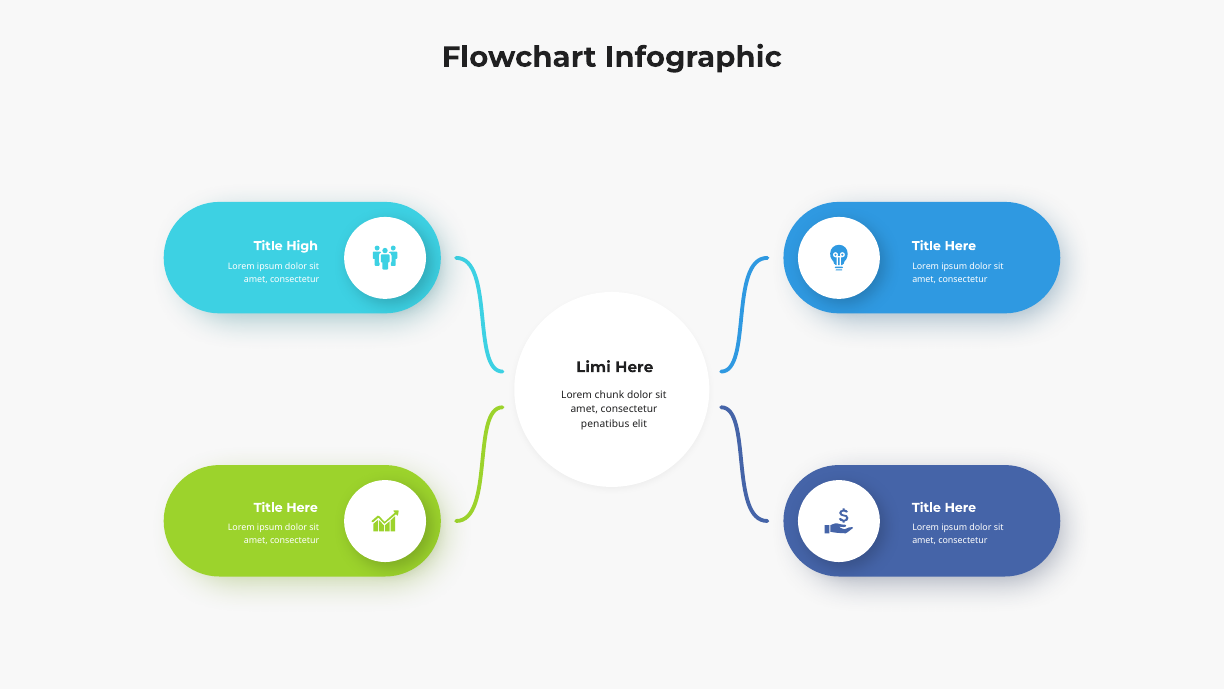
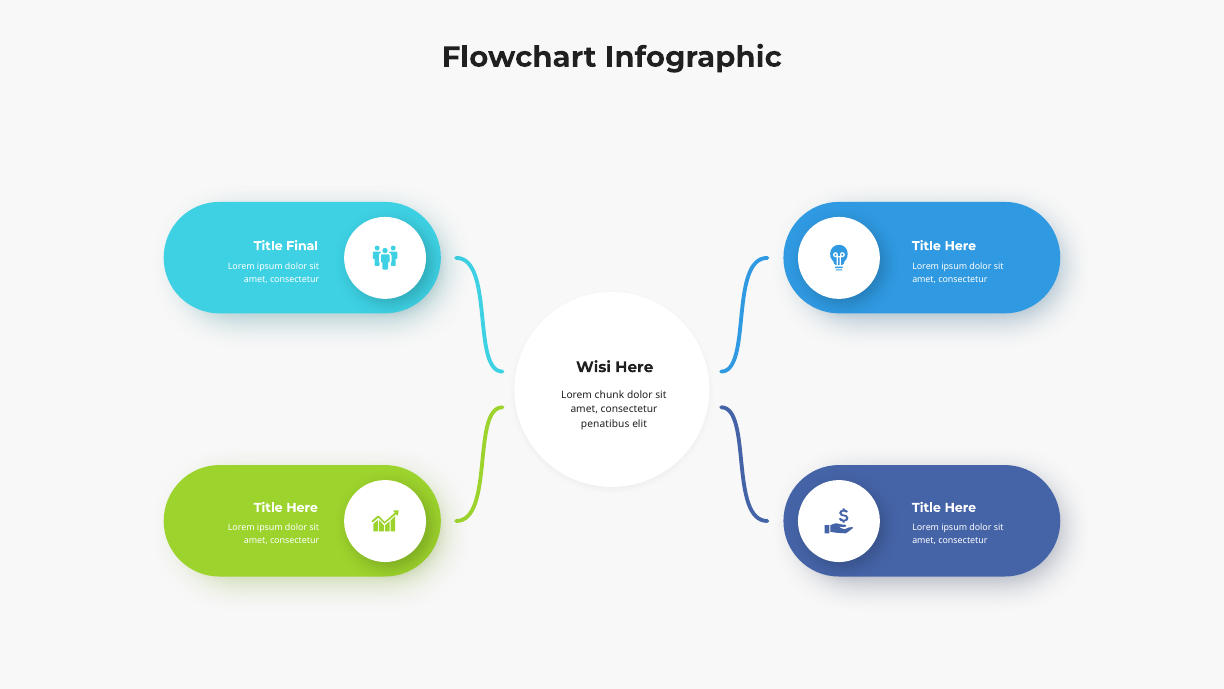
High: High -> Final
Limi: Limi -> Wisi
